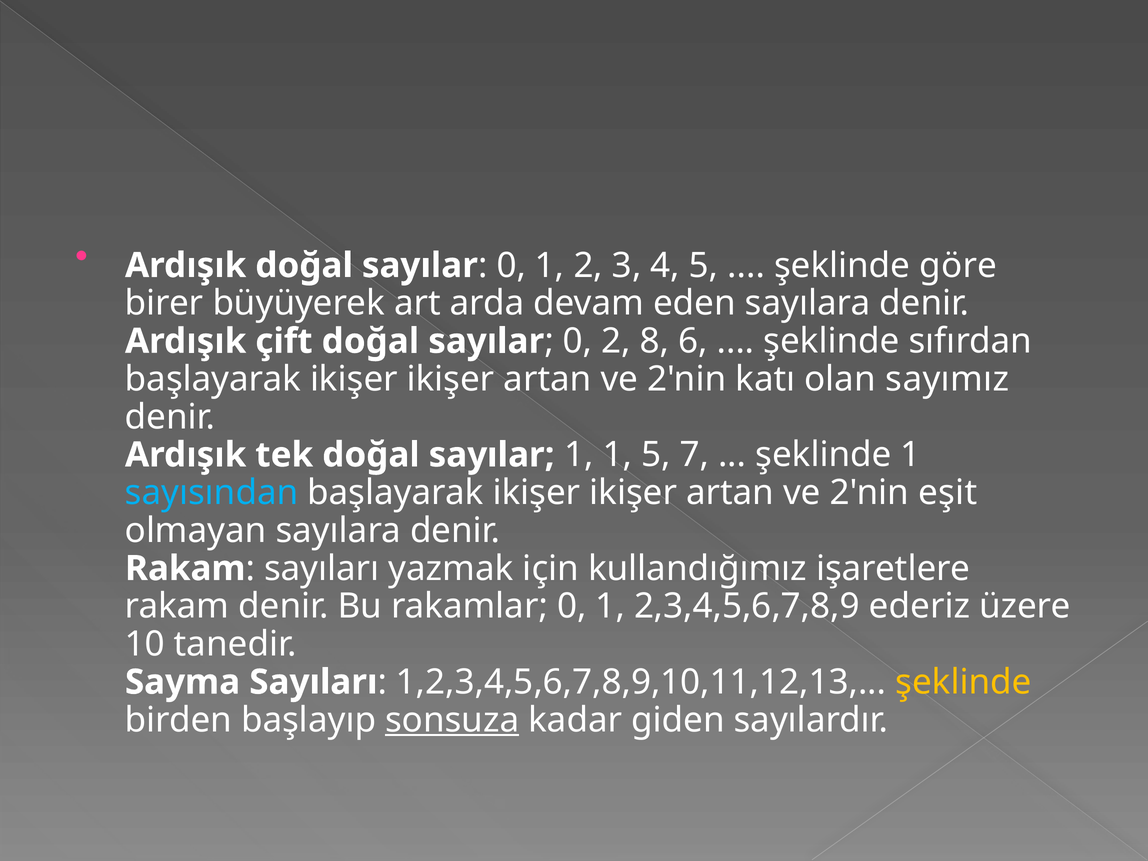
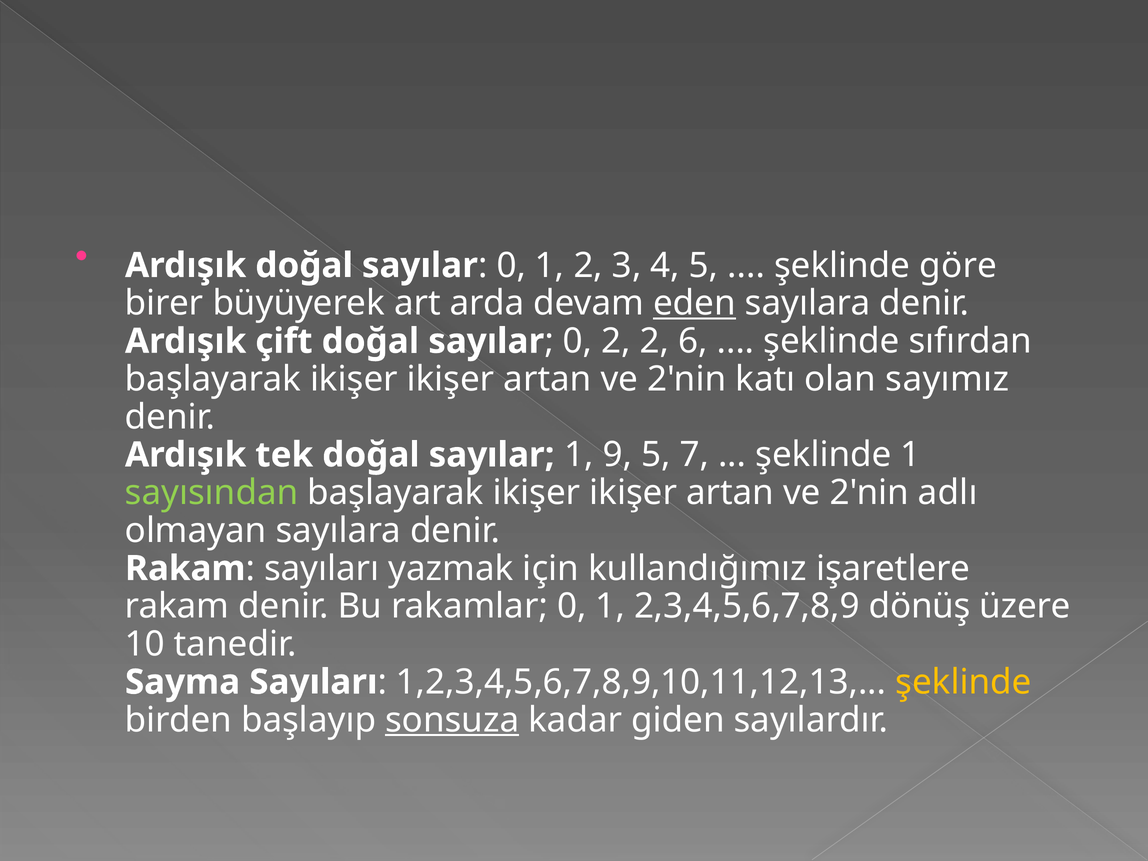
eden underline: none -> present
2 8: 8 -> 2
1 1: 1 -> 9
sayısından colour: light blue -> light green
eşit: eşit -> adlı
ederiz: ederiz -> dönüş
